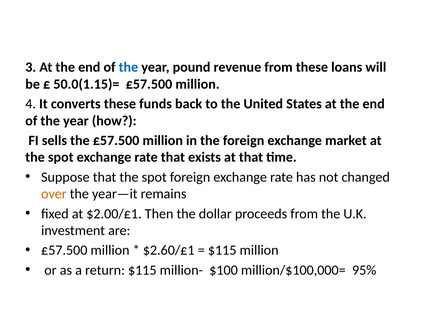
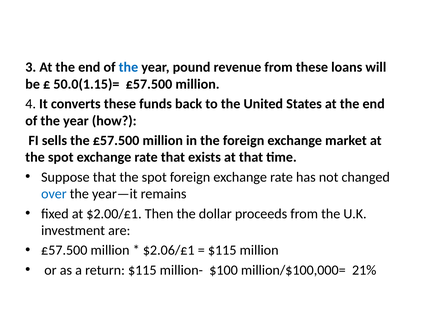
over colour: orange -> blue
$2.60/£1: $2.60/£1 -> $2.06/£1
95%: 95% -> 21%
